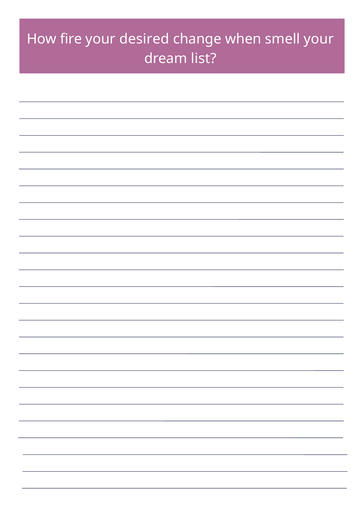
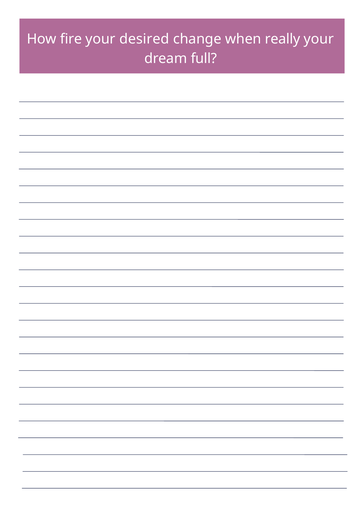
smell: smell -> really
list: list -> full
